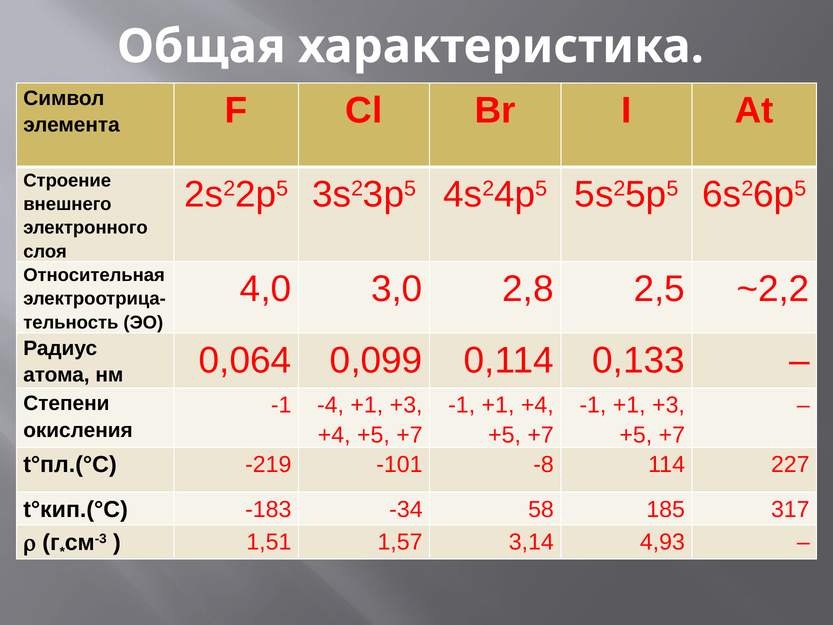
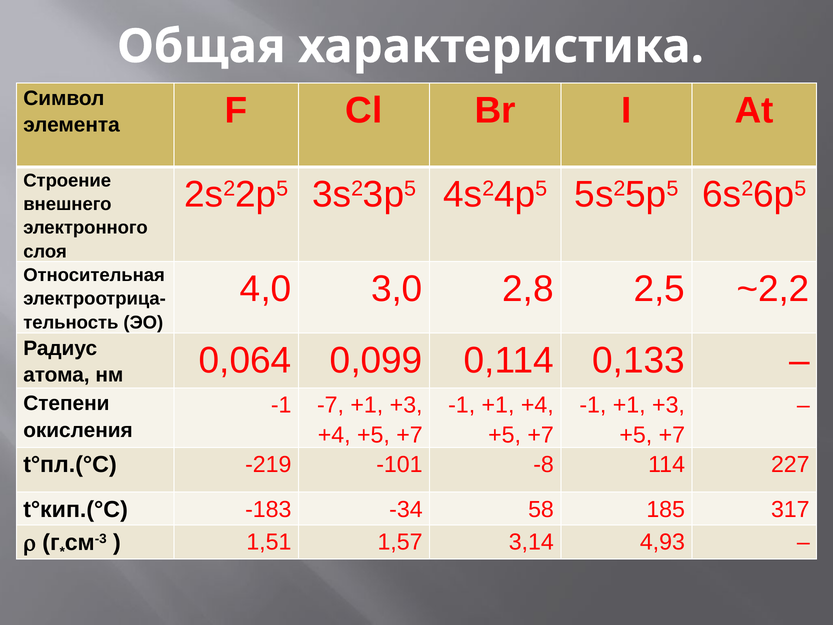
-4: -4 -> -7
